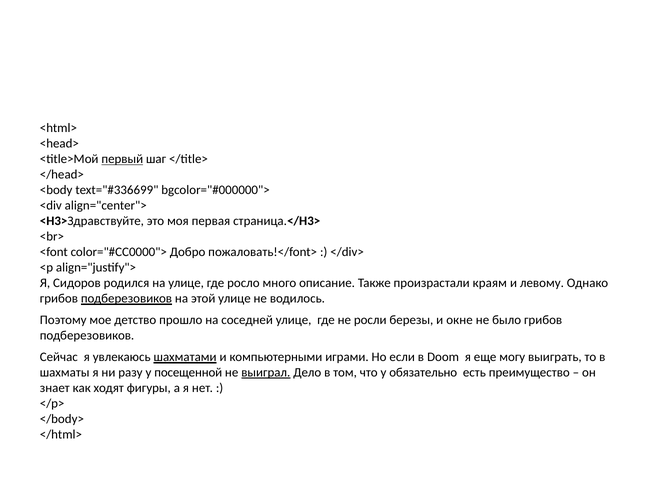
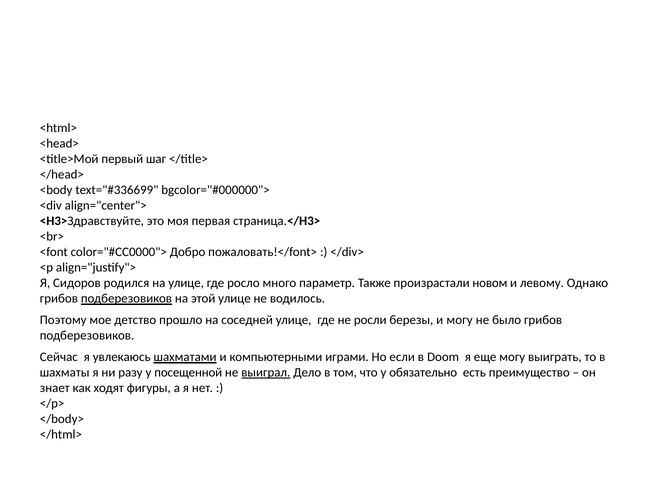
первый underline: present -> none
описание: описание -> параметр
краям: краям -> новом
и окне: окне -> могу
